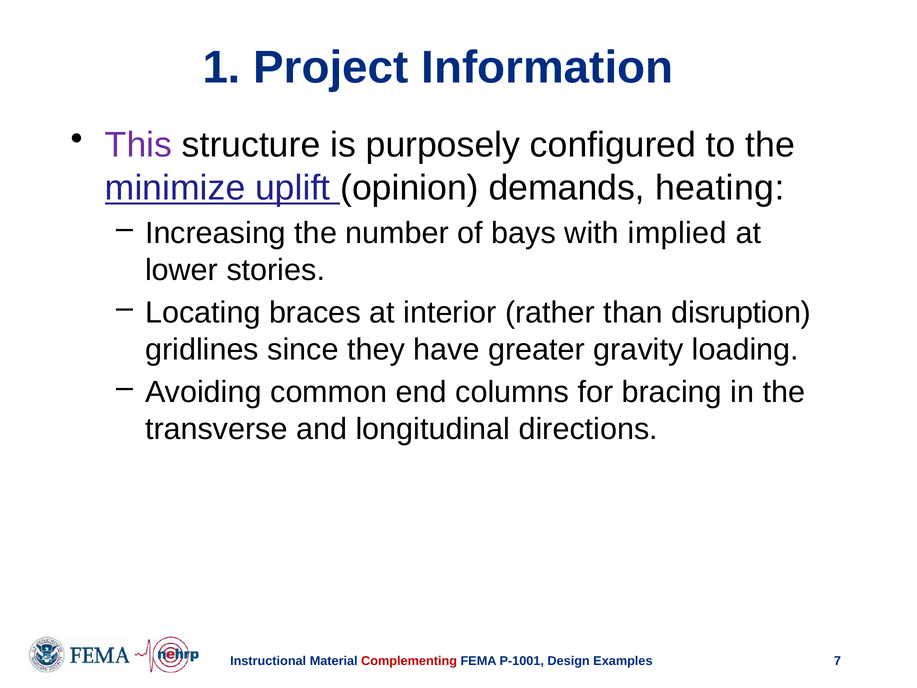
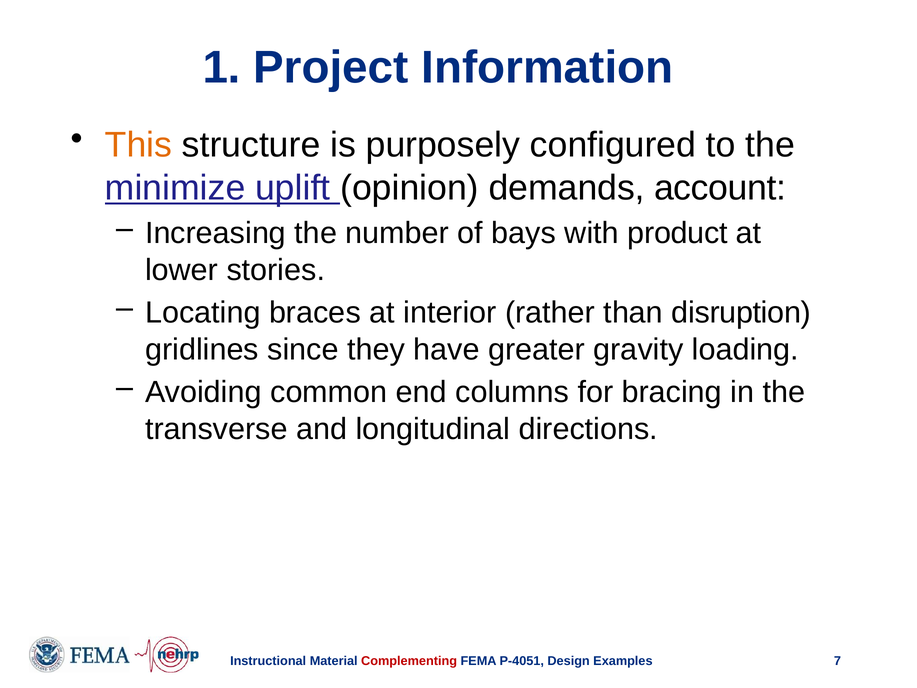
This colour: purple -> orange
heating: heating -> account
implied: implied -> product
P-1001: P-1001 -> P-4051
